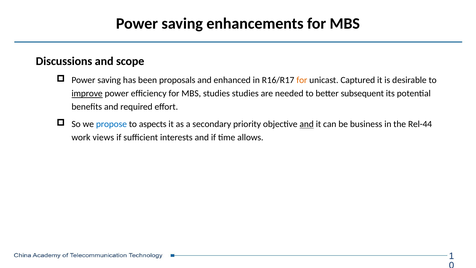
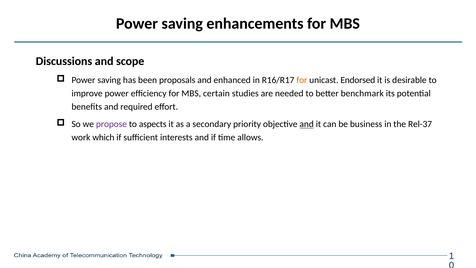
Captured: Captured -> Endorsed
improve underline: present -> none
MBS studies: studies -> certain
subsequent: subsequent -> benchmark
propose colour: blue -> purple
Rel-44: Rel-44 -> Rel-37
views: views -> which
